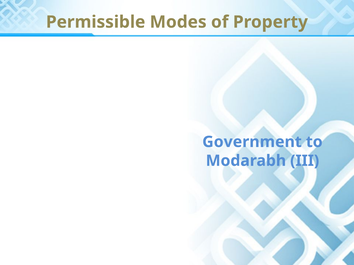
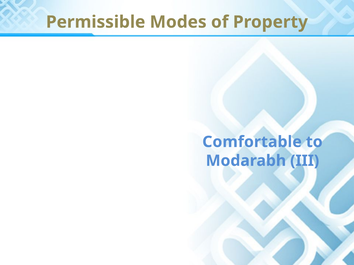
Government: Government -> Comfortable
